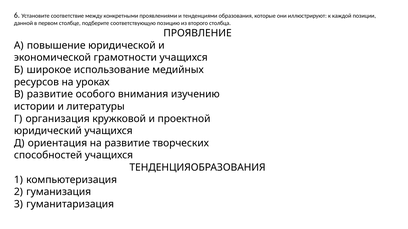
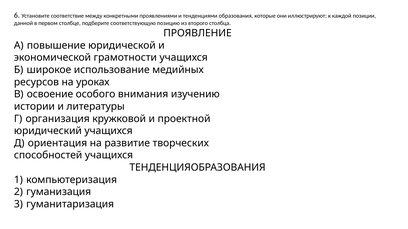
В развитие: развитие -> освоение
